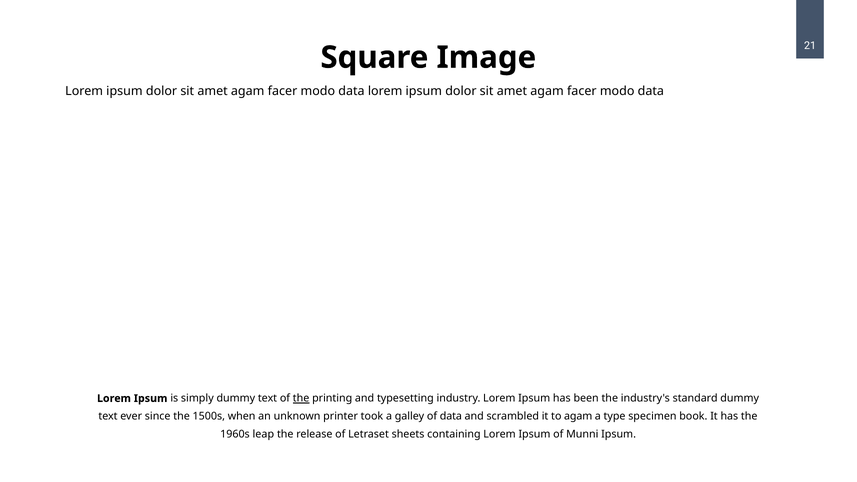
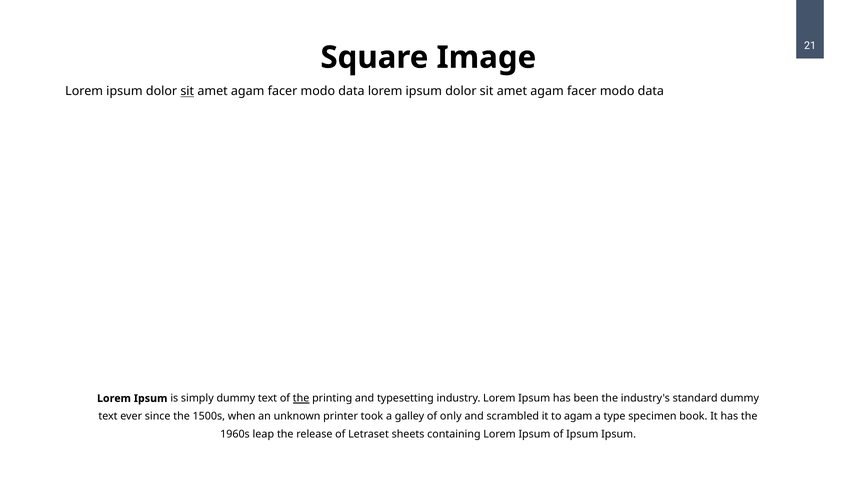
sit at (187, 91) underline: none -> present
of data: data -> only
of Munni: Munni -> Ipsum
